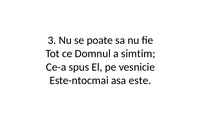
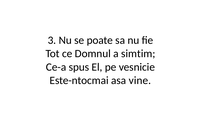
este: este -> vine
